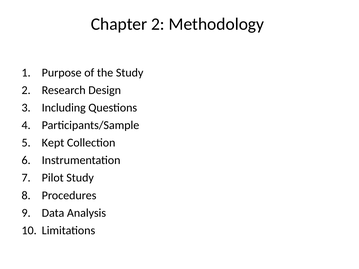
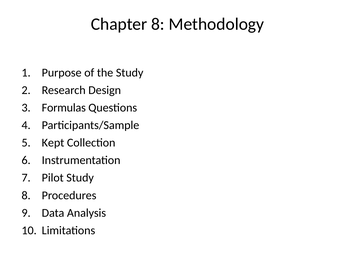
Chapter 2: 2 -> 8
Including: Including -> Formulas
